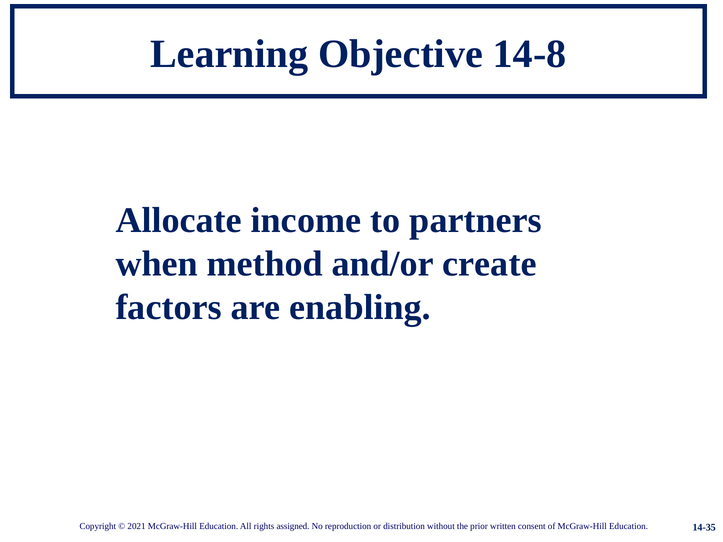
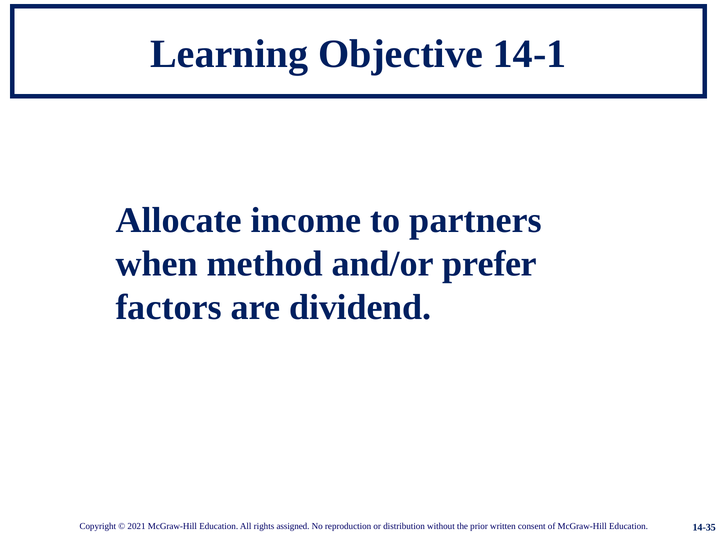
14-8: 14-8 -> 14-1
create: create -> prefer
enabling: enabling -> dividend
